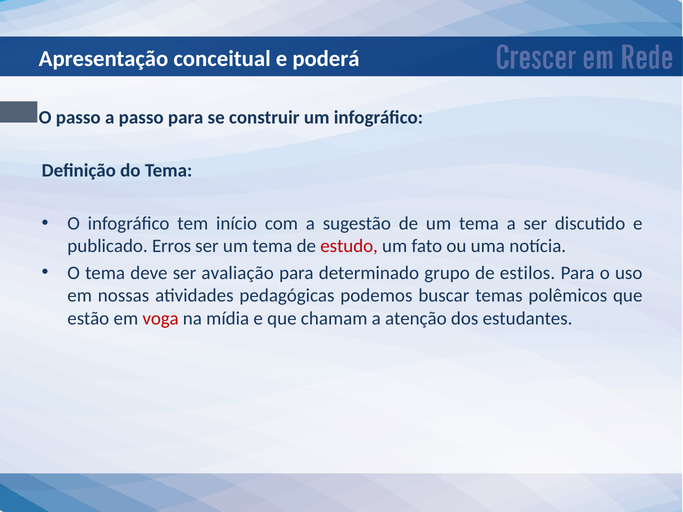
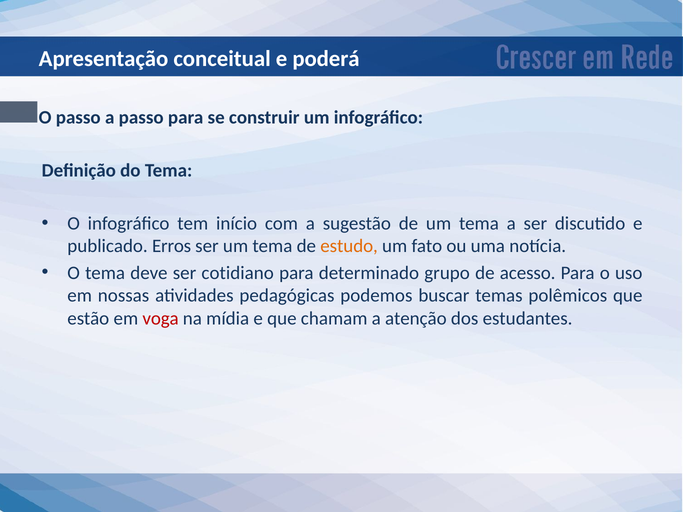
estudo colour: red -> orange
avaliação: avaliação -> cotidiano
estilos: estilos -> acesso
